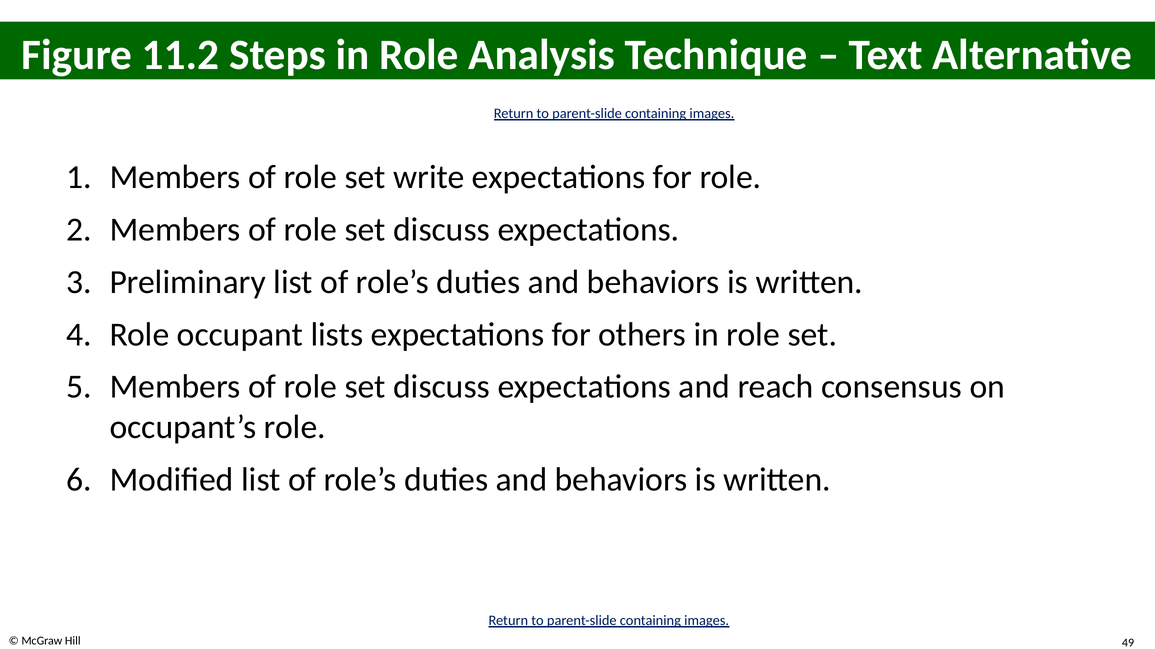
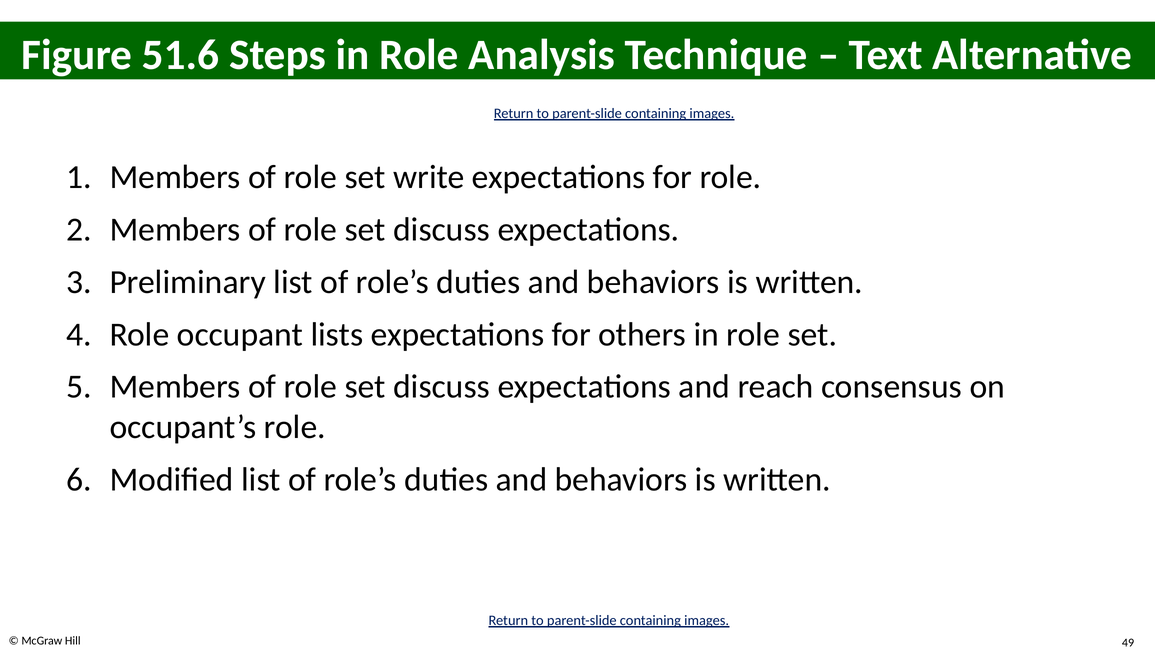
11.2: 11.2 -> 51.6
